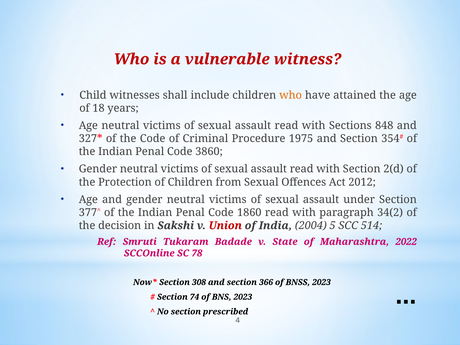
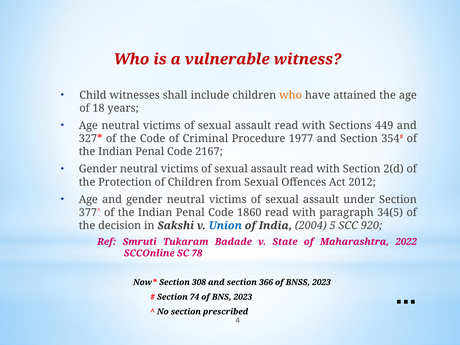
848: 848 -> 449
1975: 1975 -> 1977
3860: 3860 -> 2167
34(2: 34(2 -> 34(5
Union colour: red -> blue
514: 514 -> 920
